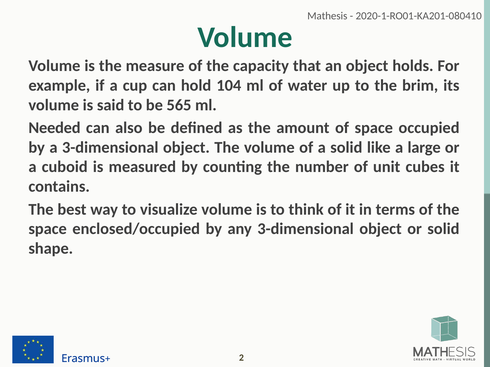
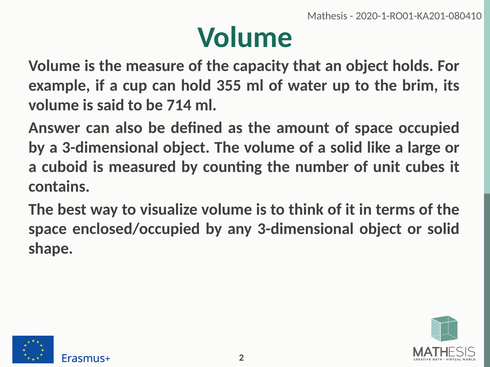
104: 104 -> 355
565: 565 -> 714
Needed: Needed -> Answer
